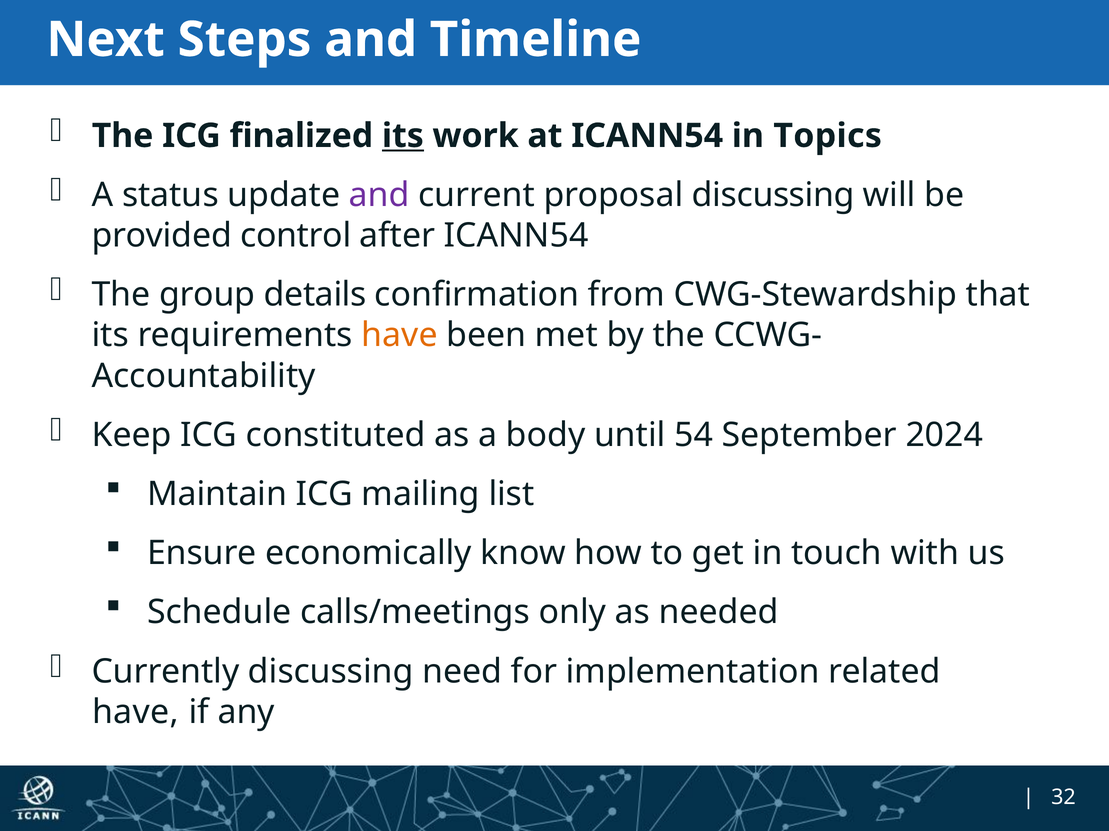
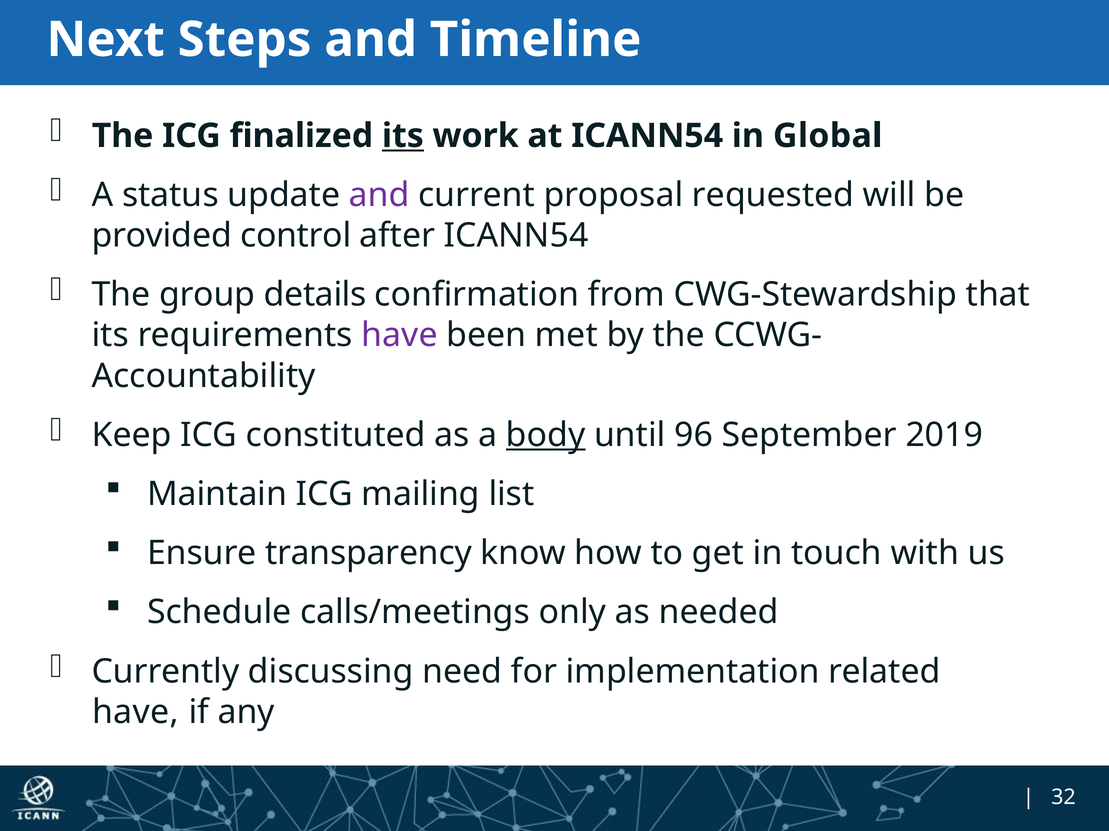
Topics: Topics -> Global
proposal discussing: discussing -> requested
have at (400, 336) colour: orange -> purple
body underline: none -> present
54: 54 -> 96
2024: 2024 -> 2019
economically: economically -> transparency
